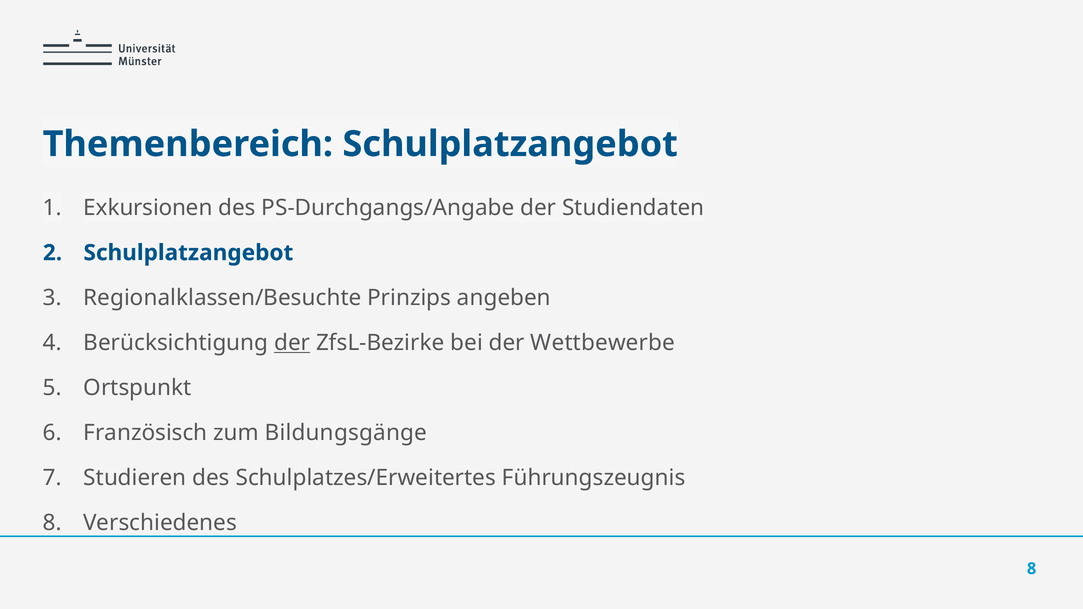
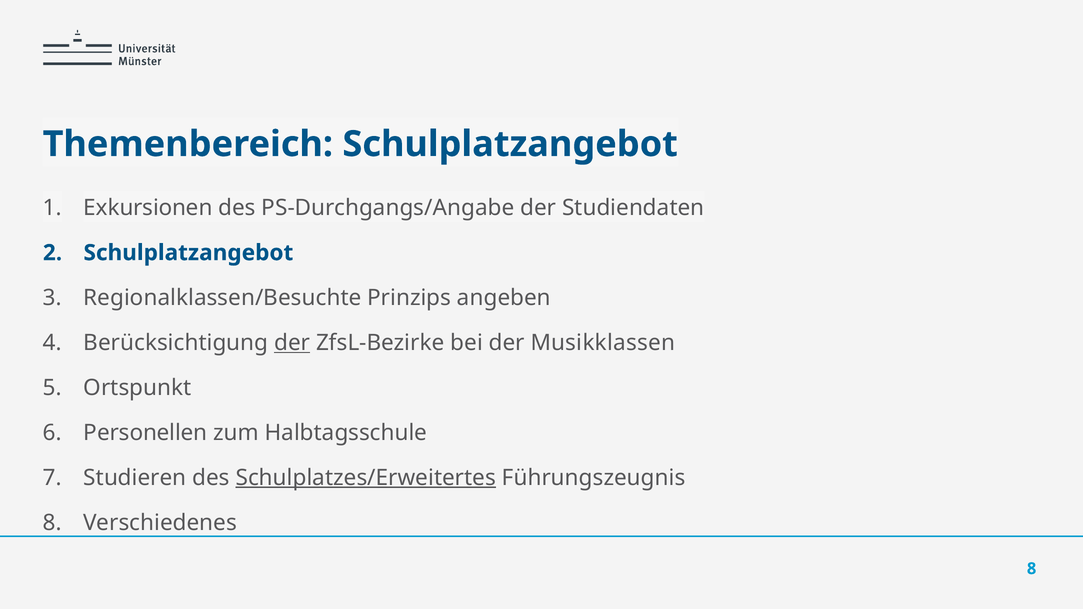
Wettbewerbe: Wettbewerbe -> Musikklassen
Französisch: Französisch -> Personellen
Bildungsgänge: Bildungsgänge -> Halbtagsschule
Schulplatzes/Erweitertes underline: none -> present
